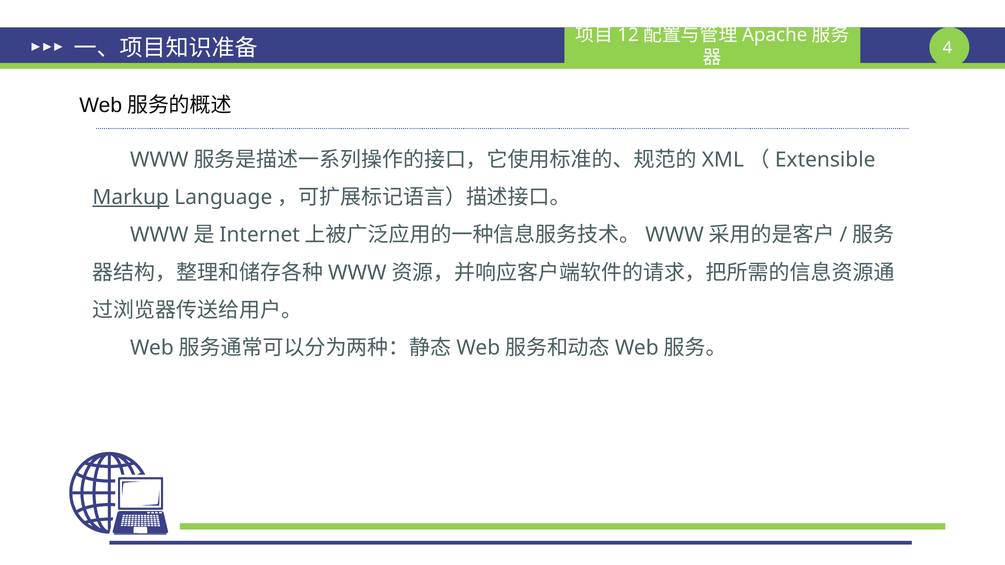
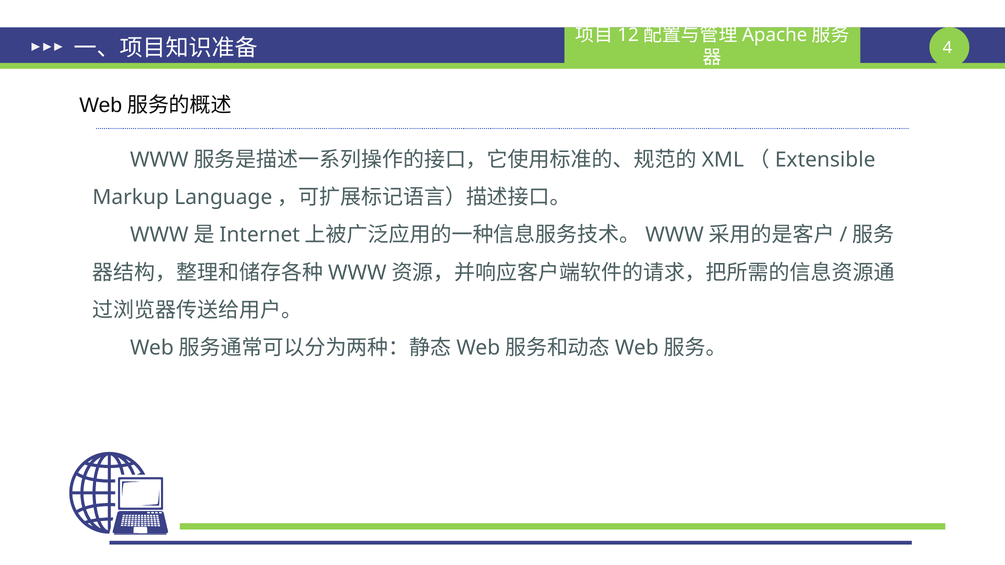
Markup underline: present -> none
